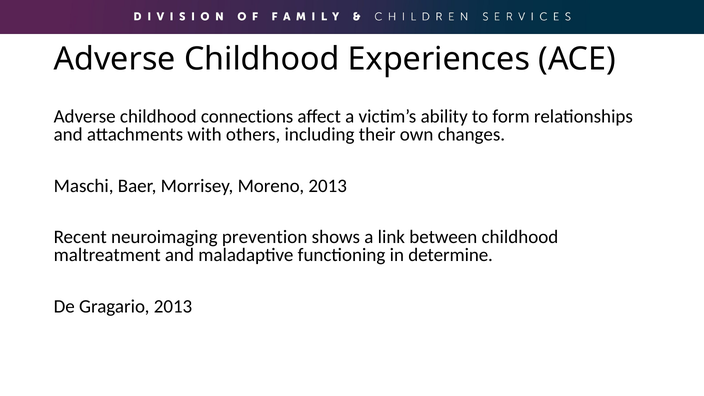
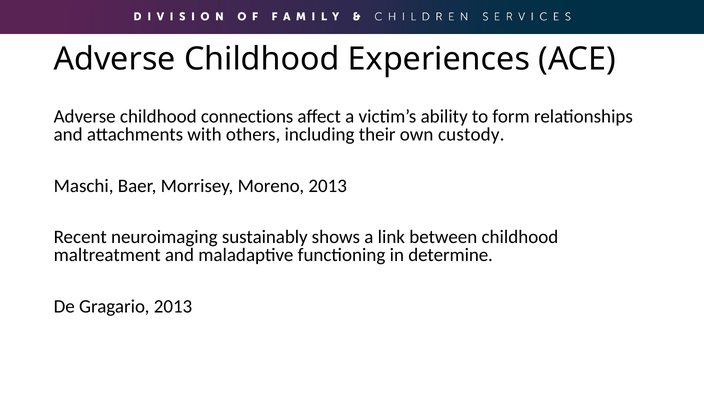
changes: changes -> custody
prevention: prevention -> sustainably
